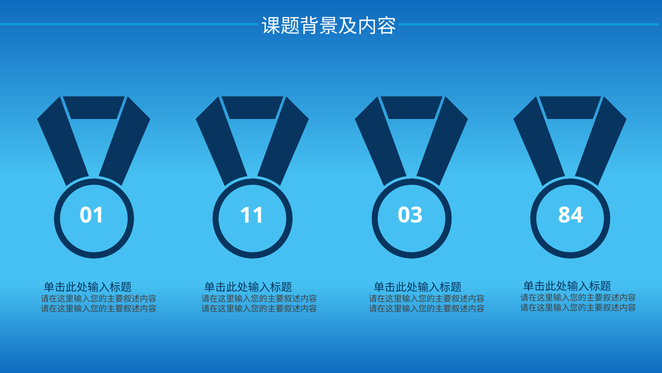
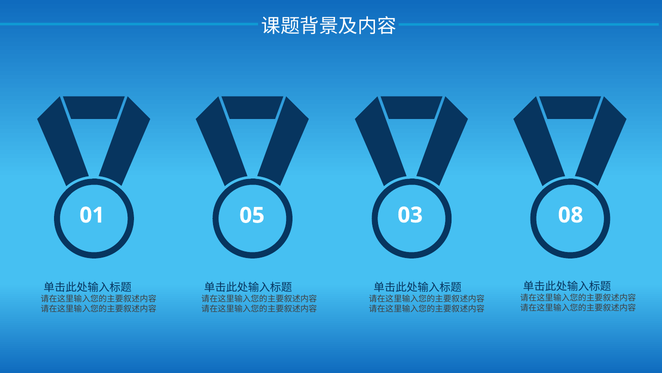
11: 11 -> 05
84: 84 -> 08
